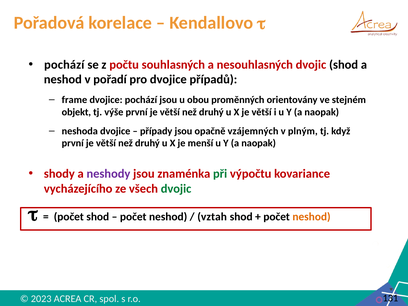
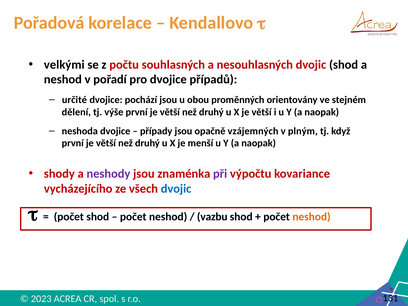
pochází at (64, 65): pochází -> velkými
frame: frame -> určité
objekt: objekt -> dělení
při colour: green -> purple
dvojic at (176, 189) colour: green -> blue
vztah: vztah -> vazbu
